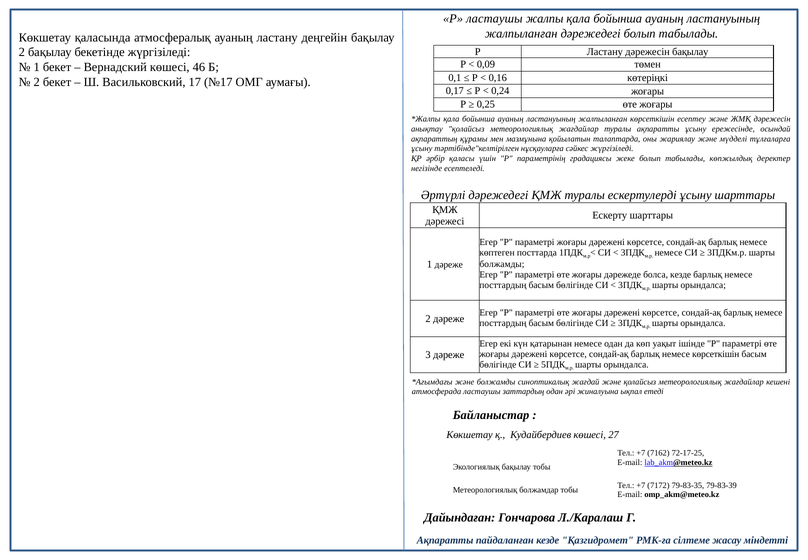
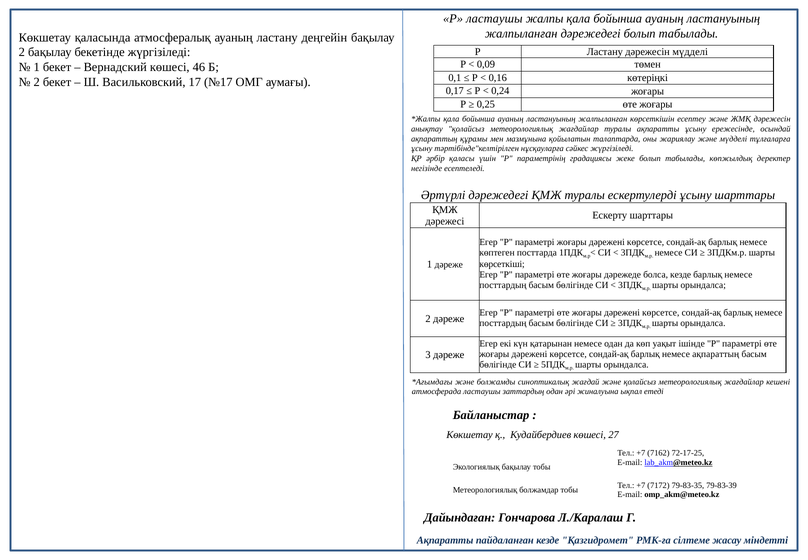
дәрежесін бақылау: бақылау -> мүдделі
болжамды at (502, 264): болжамды -> көрсеткіші
немесе көрсеткішін: көрсеткішін -> ақпараттың
